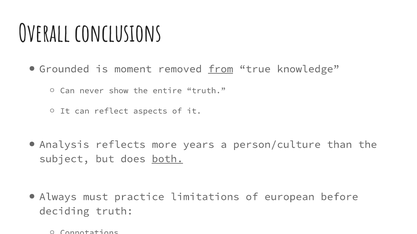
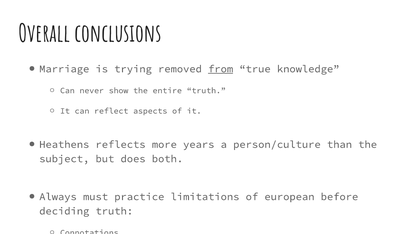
Grounded: Grounded -> Marriage
moment: moment -> trying
Analysis: Analysis -> Heathens
both underline: present -> none
